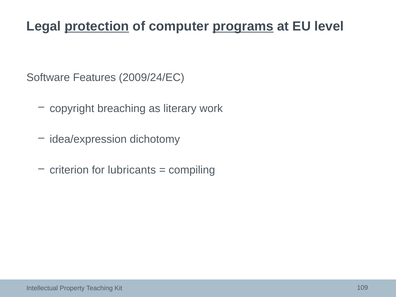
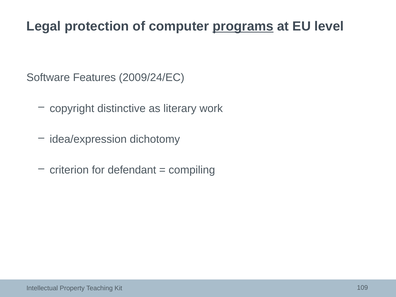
protection underline: present -> none
breaching: breaching -> distinctive
lubricants: lubricants -> defendant
